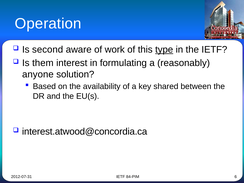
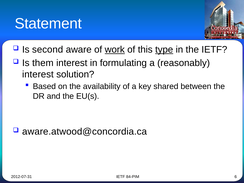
Operation: Operation -> Statement
work underline: none -> present
anyone at (38, 74): anyone -> interest
interest.atwood@concordia.ca: interest.atwood@concordia.ca -> aware.atwood@concordia.ca
